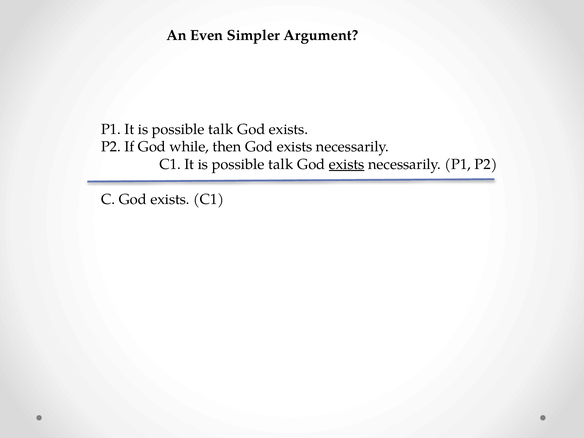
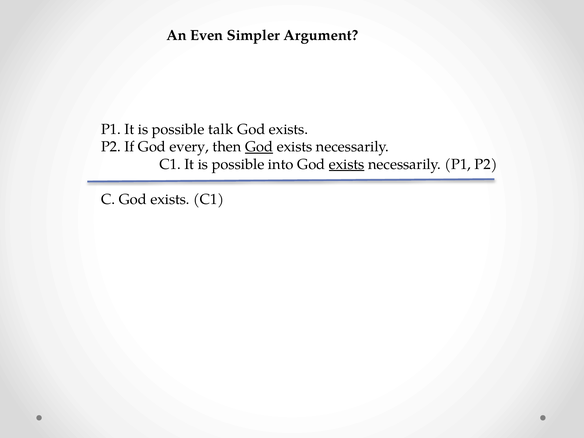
while: while -> every
God at (259, 147) underline: none -> present
talk at (281, 164): talk -> into
